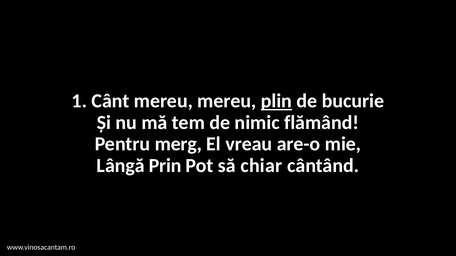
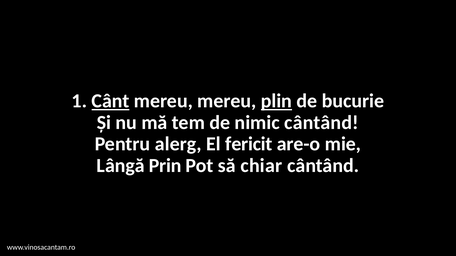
Cânt underline: none -> present
nimic flămând: flămând -> cântând
merg: merg -> alerg
vreau: vreau -> fericit
